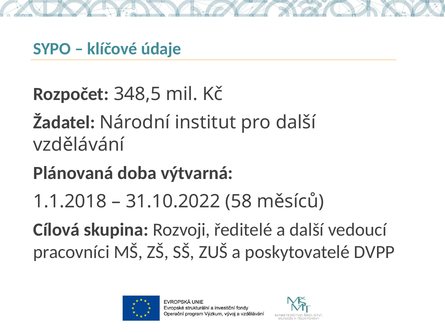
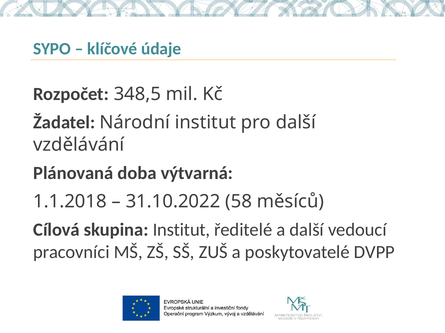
skupina Rozvoji: Rozvoji -> Institut
